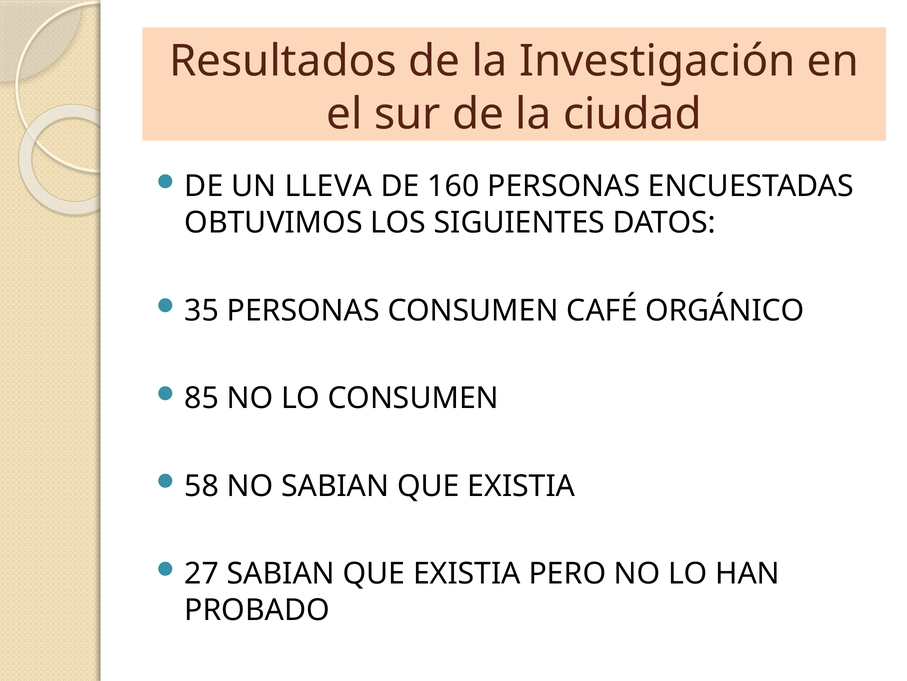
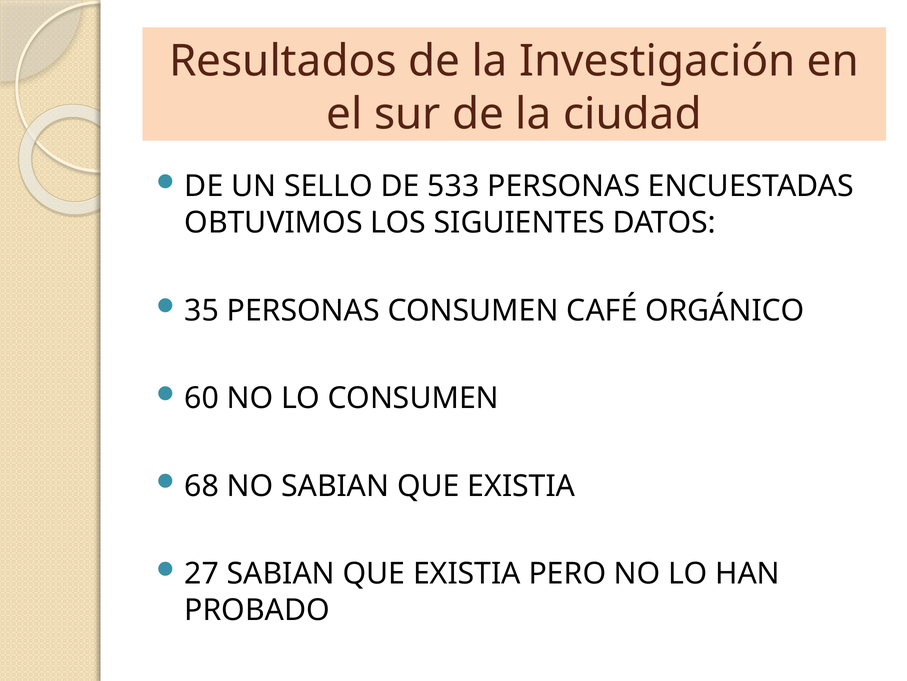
LLEVA: LLEVA -> SELLO
160: 160 -> 533
85: 85 -> 60
58: 58 -> 68
